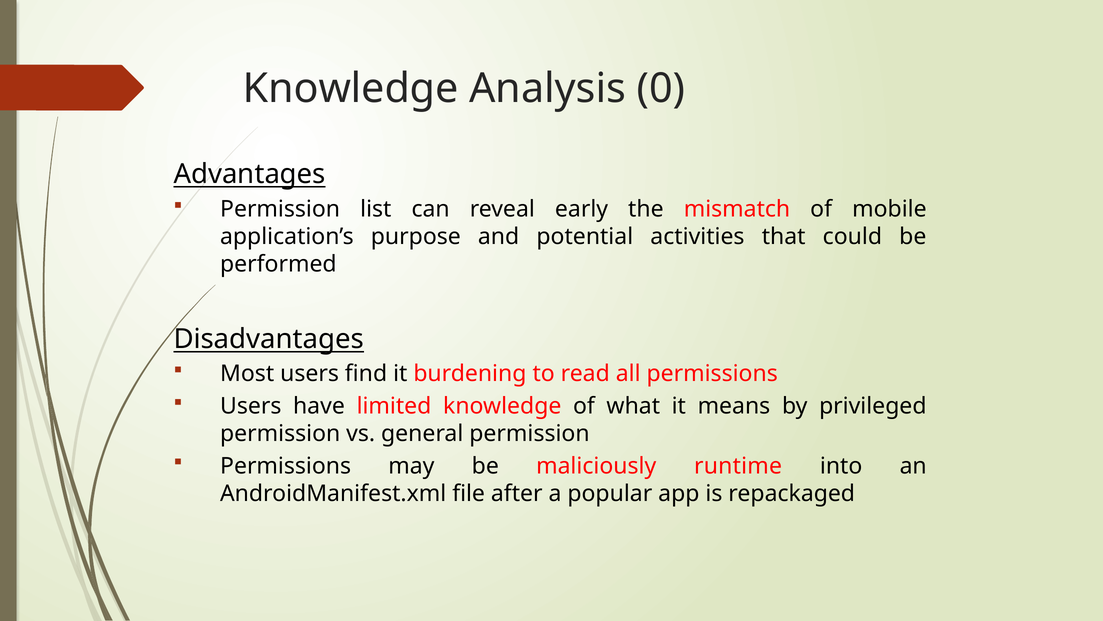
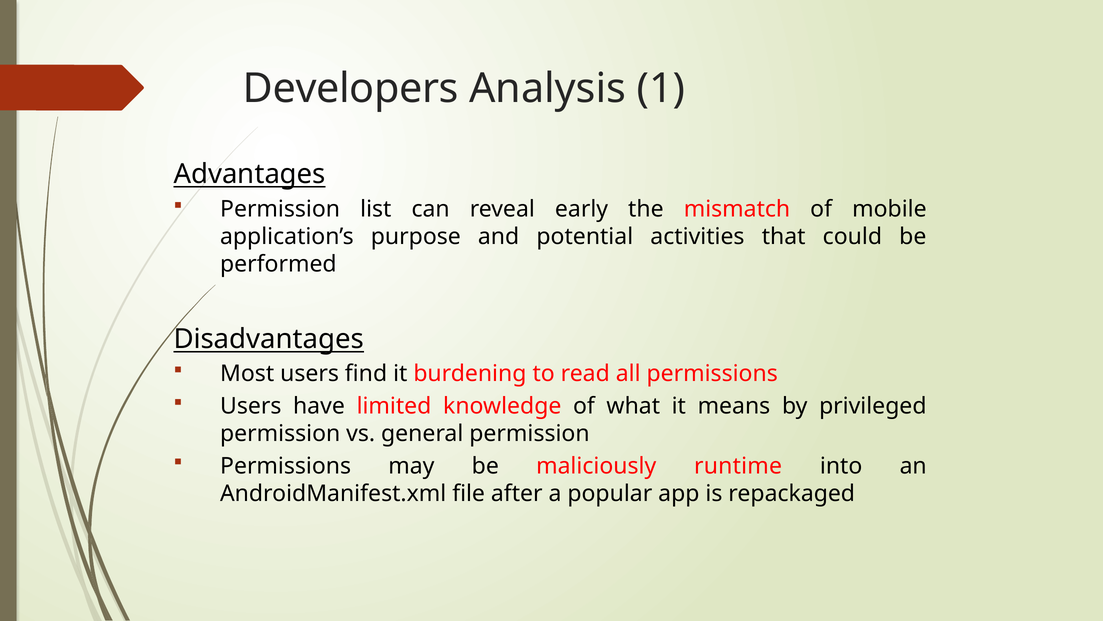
Knowledge at (351, 88): Knowledge -> Developers
0: 0 -> 1
